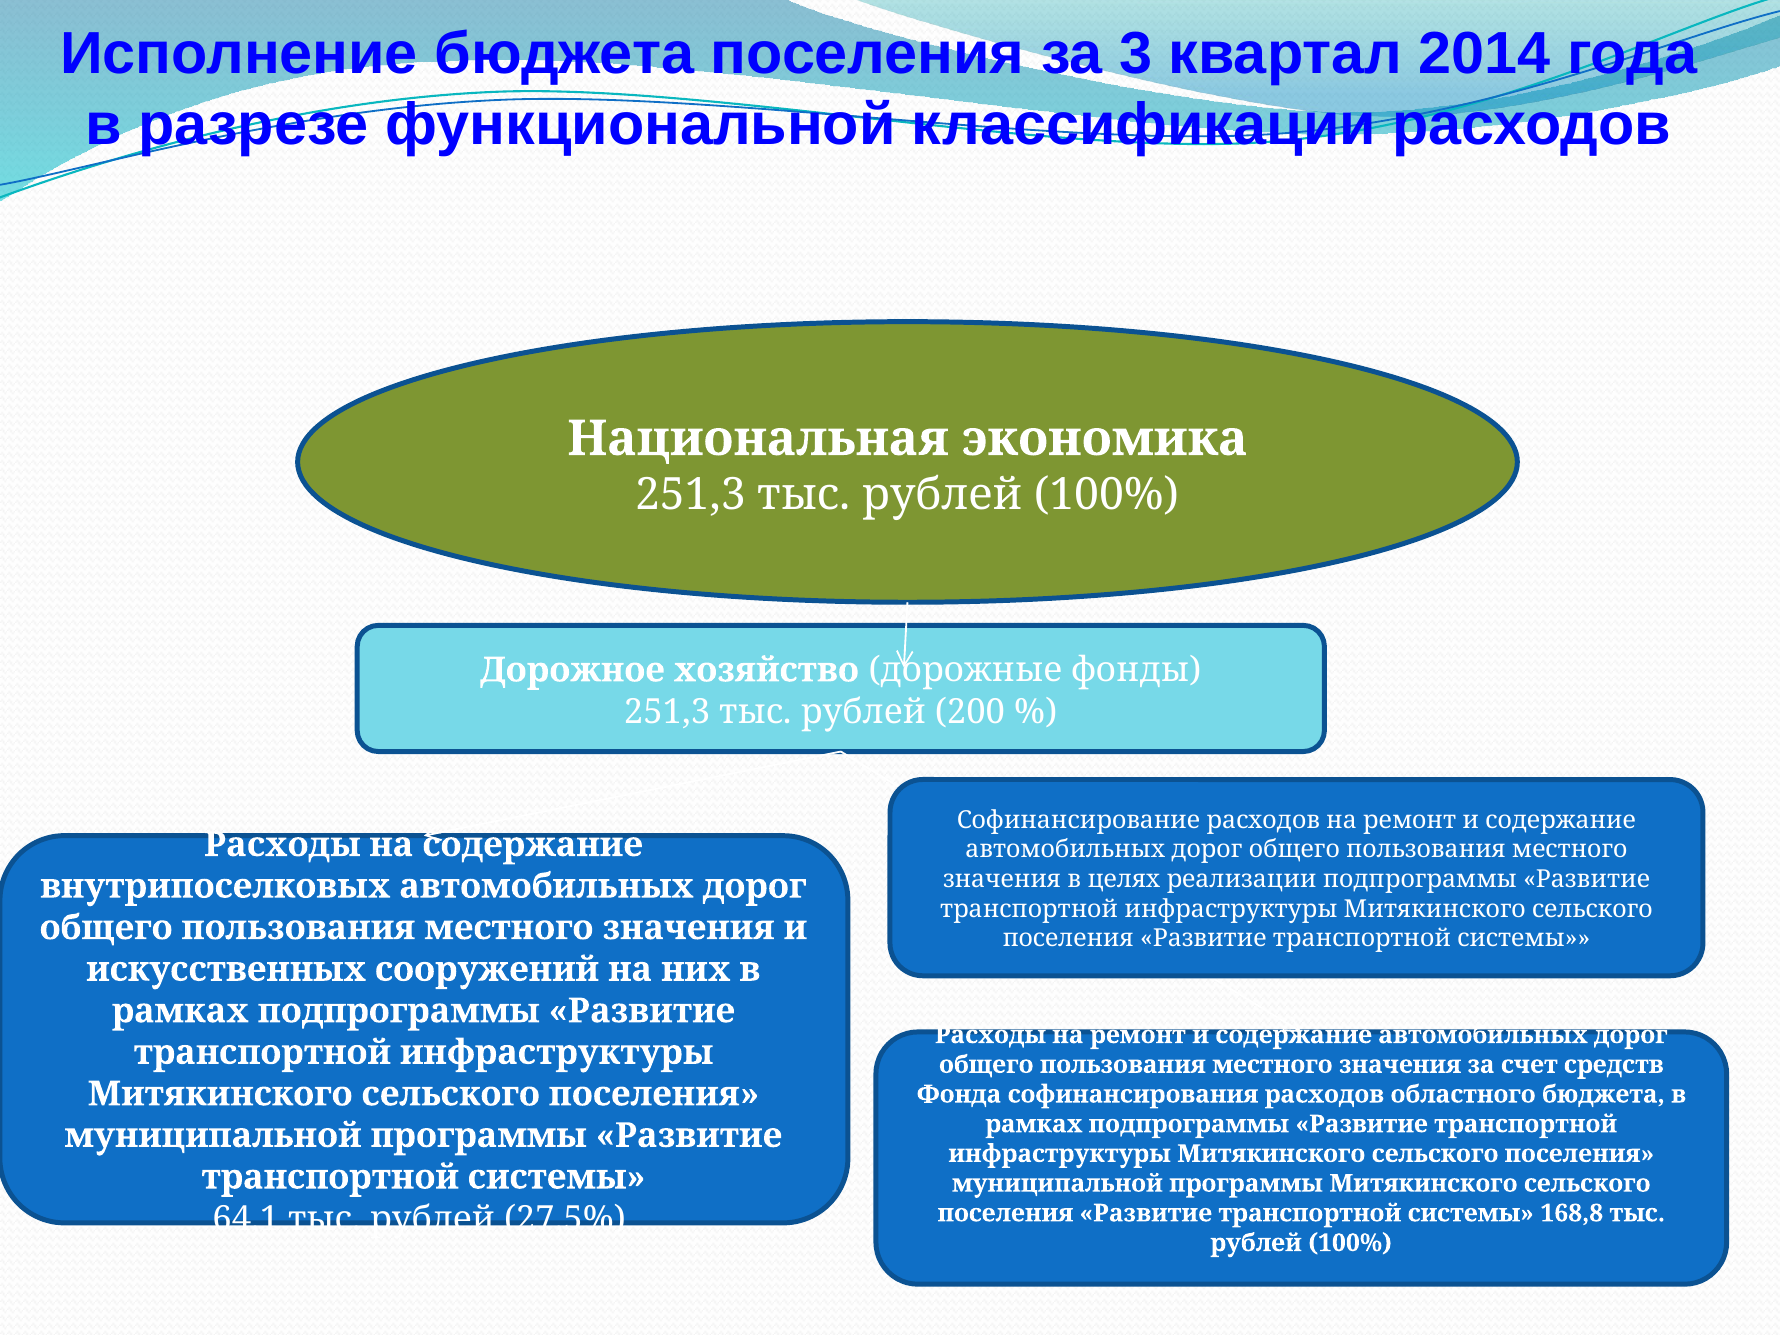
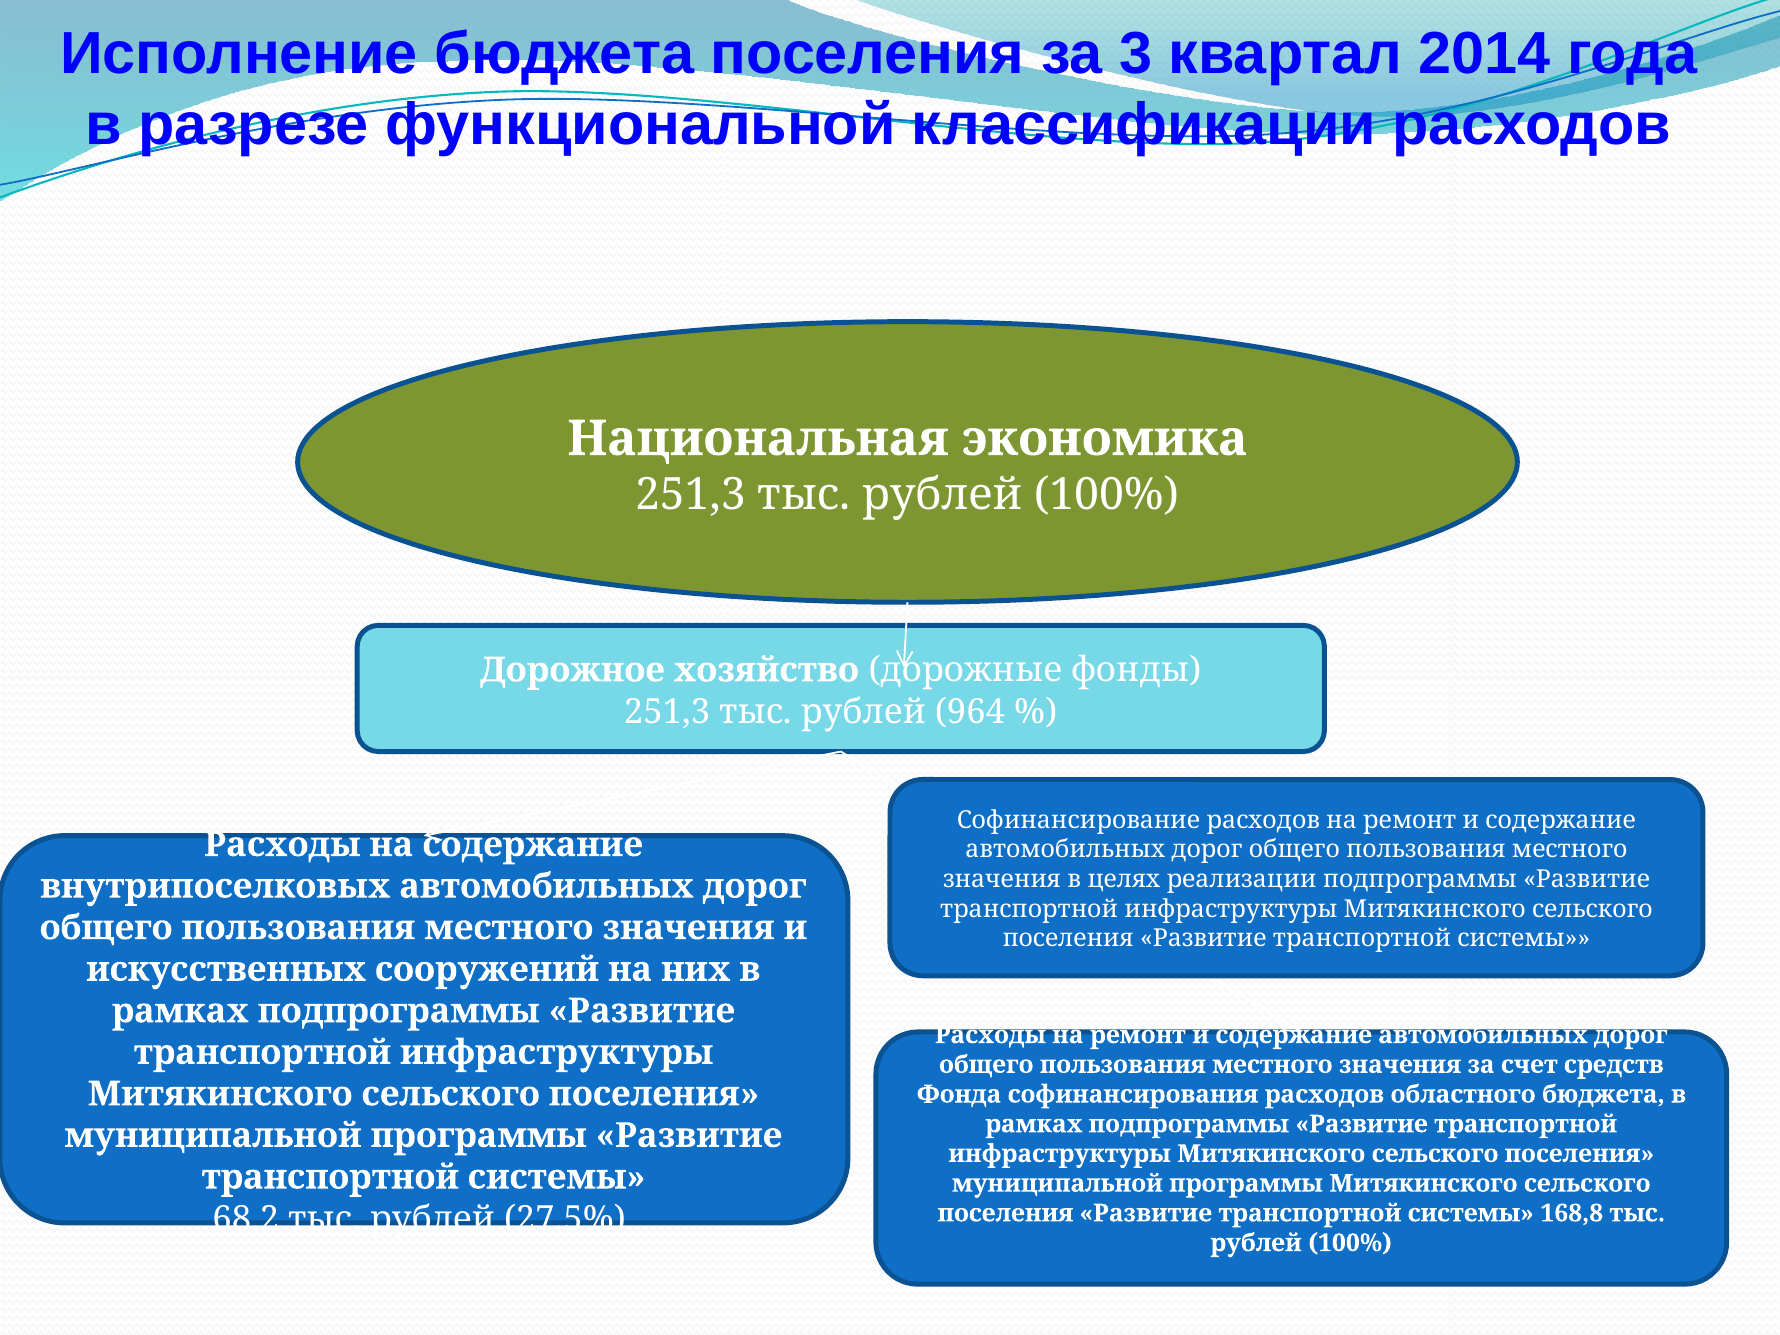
200: 200 -> 964
64,1: 64,1 -> 68,2
